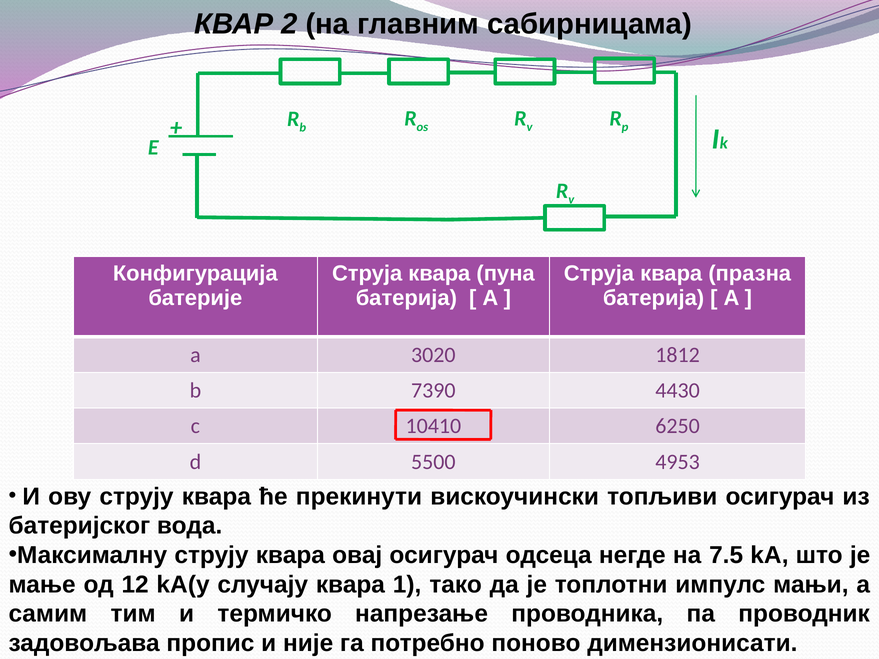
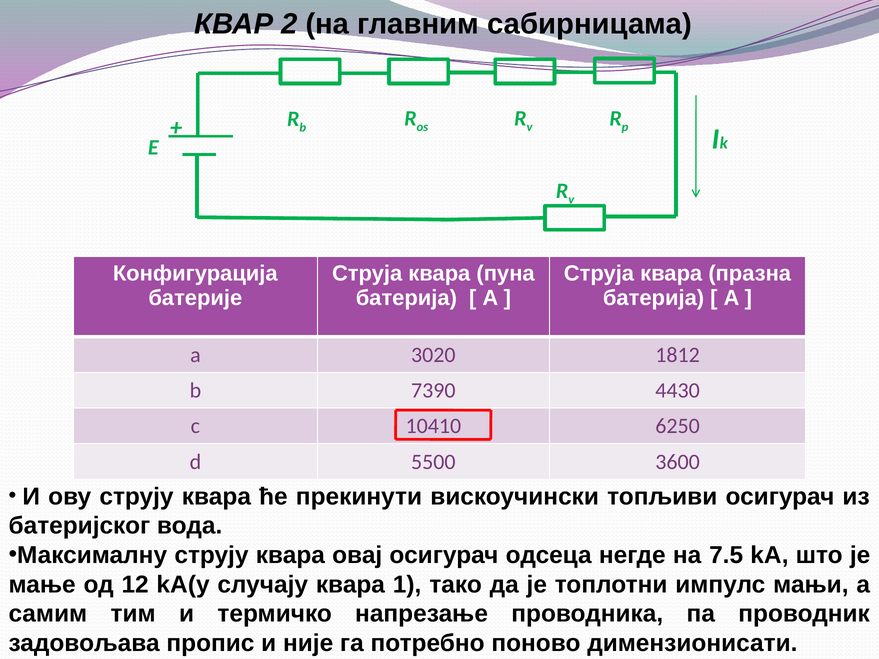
4953: 4953 -> 3600
